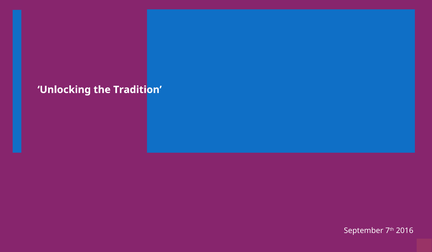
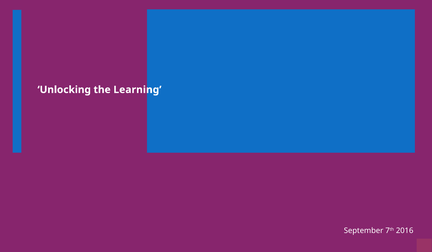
Tradition: Tradition -> Learning
